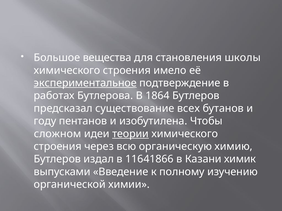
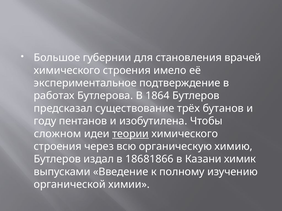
вещества: вещества -> губернии
школы: школы -> врачей
экспериментальное underline: present -> none
всех: всех -> трёх
11641866: 11641866 -> 18681866
